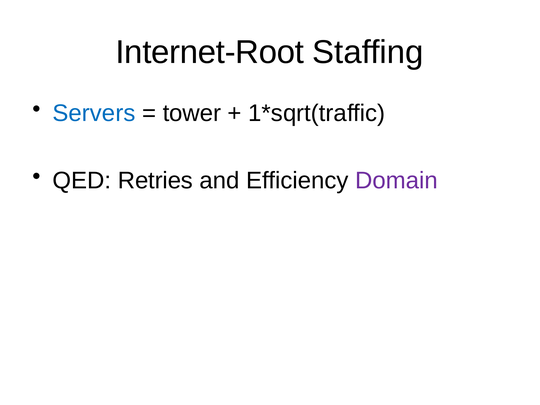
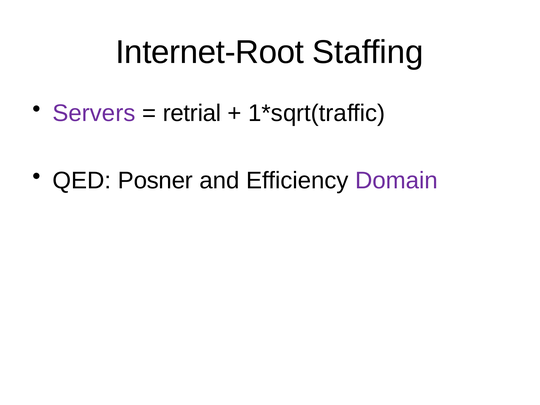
Servers colour: blue -> purple
tower: tower -> retrial
Retries: Retries -> Posner
